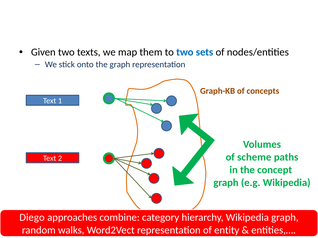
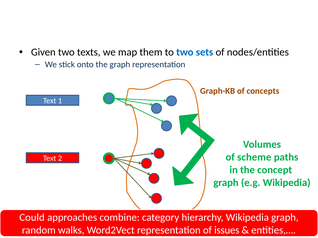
Diego: Diego -> Could
entity: entity -> issues
